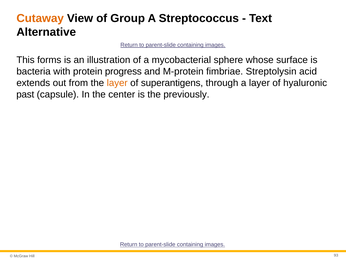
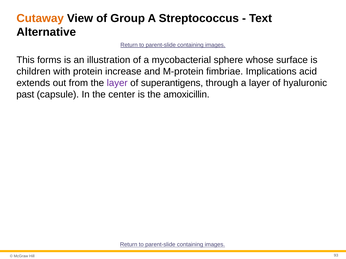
bacteria: bacteria -> children
progress: progress -> increase
Streptolysin: Streptolysin -> Implications
layer at (117, 83) colour: orange -> purple
previously: previously -> amoxicillin
